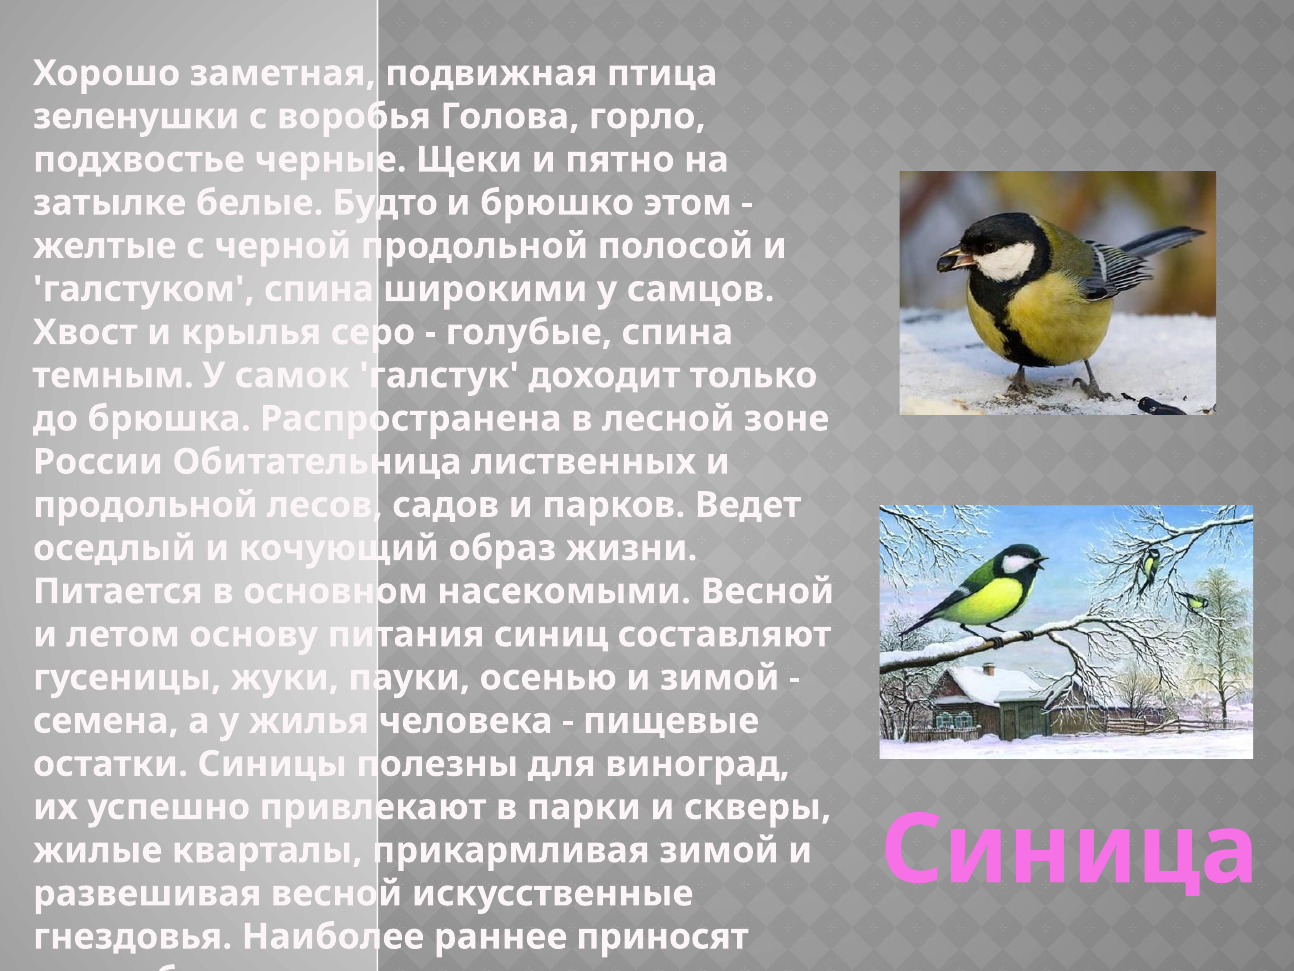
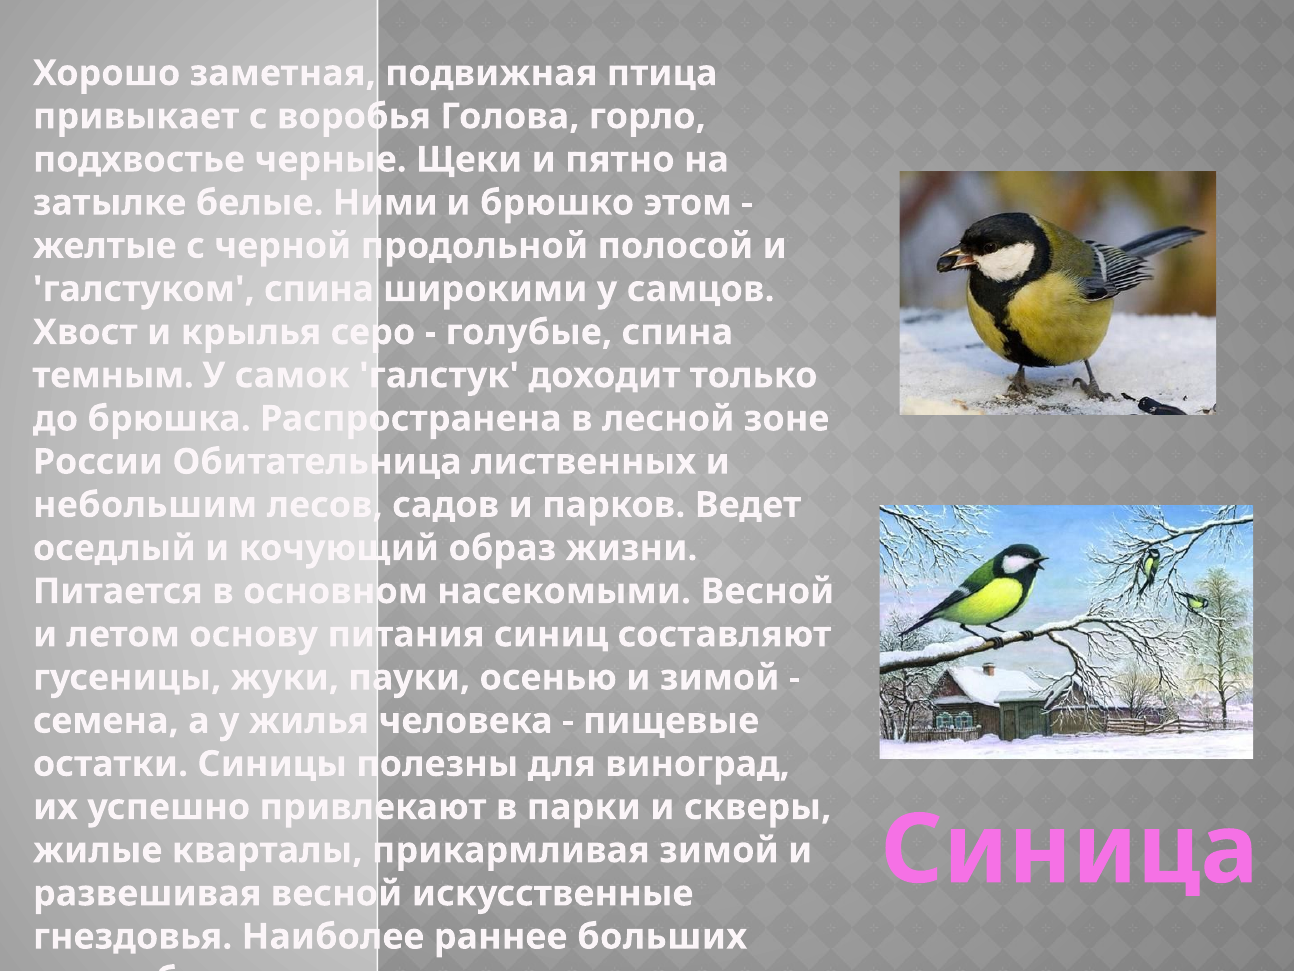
зеленушки: зеленушки -> привыкает
Будто: Будто -> Ними
продольной at (145, 505): продольной -> небольшим
раннее приносят: приносят -> больших
